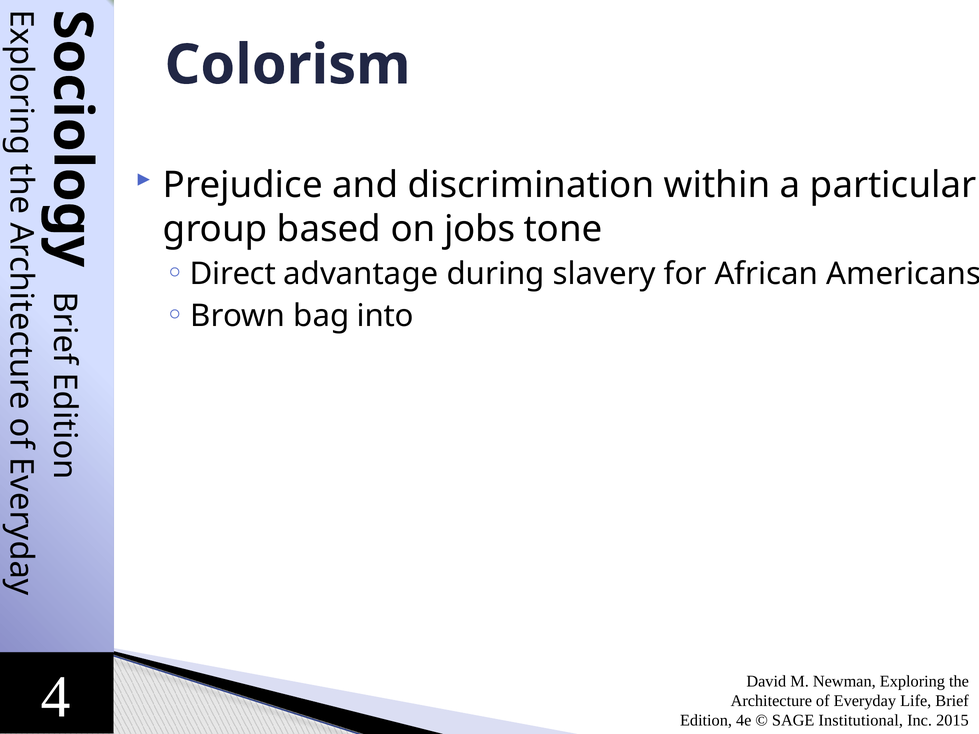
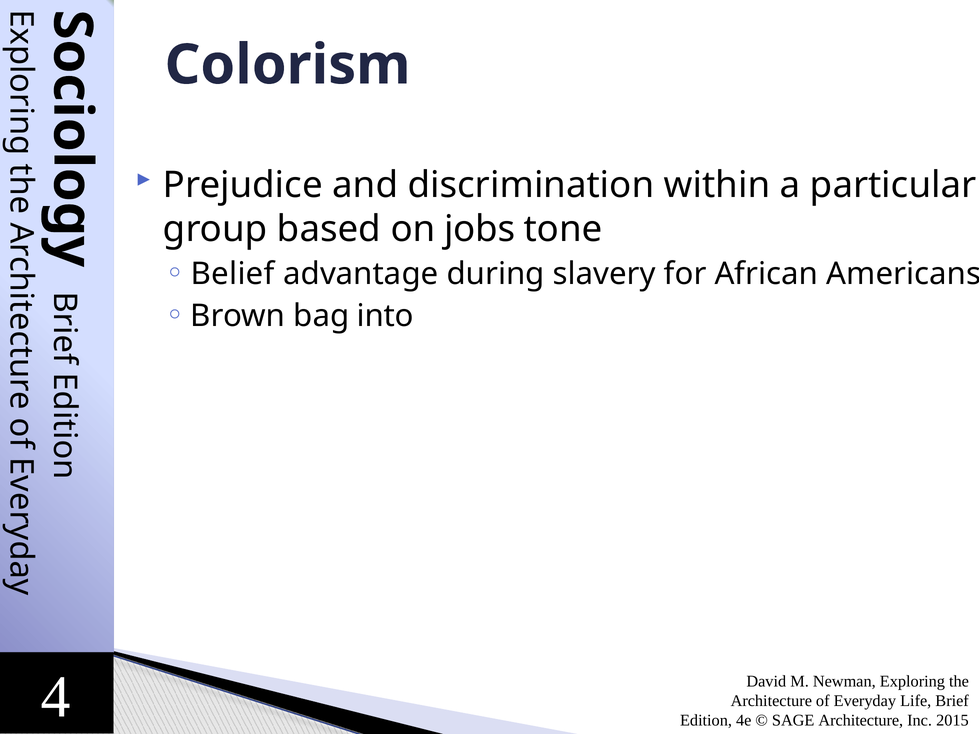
Direct: Direct -> Belief
SAGE Institutional: Institutional -> Architecture
